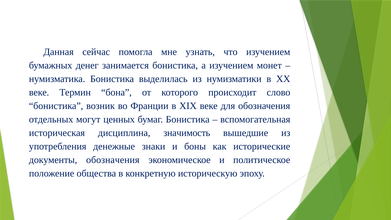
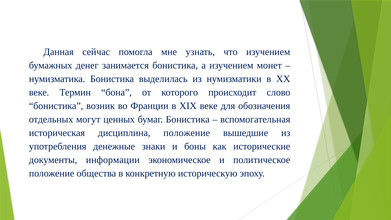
дисциплина значимость: значимость -> положение
документы обозначения: обозначения -> информации
